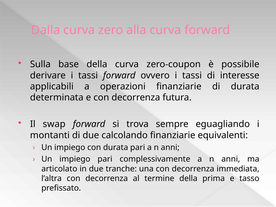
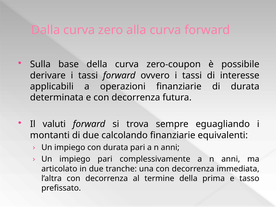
swap: swap -> valuti
